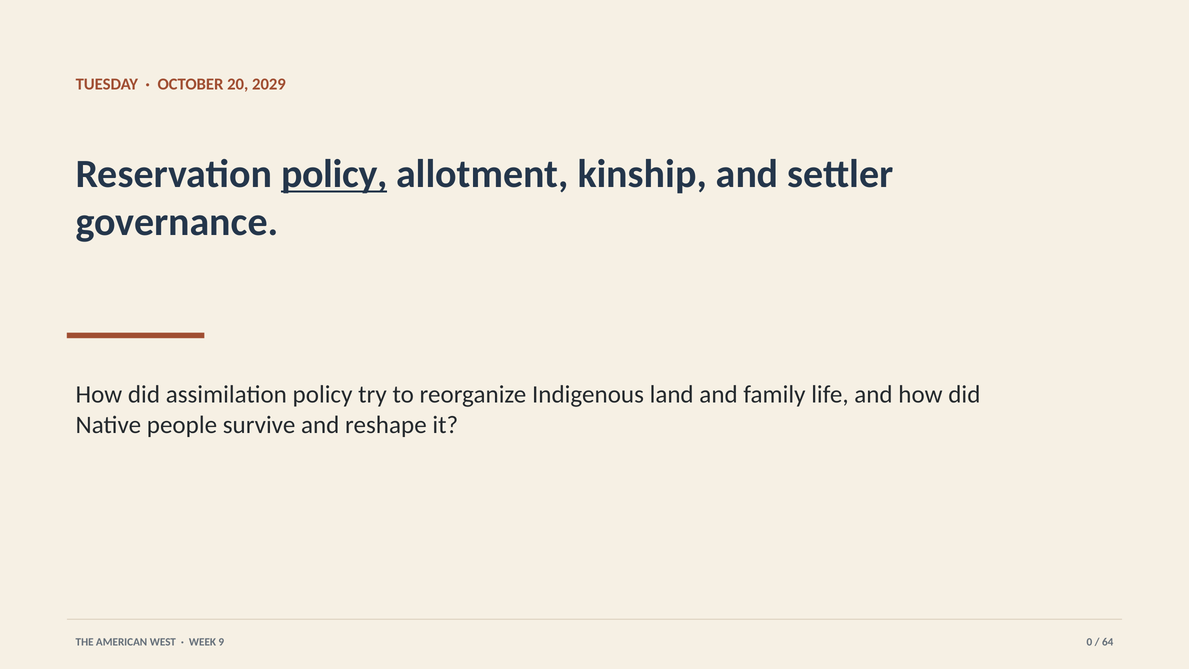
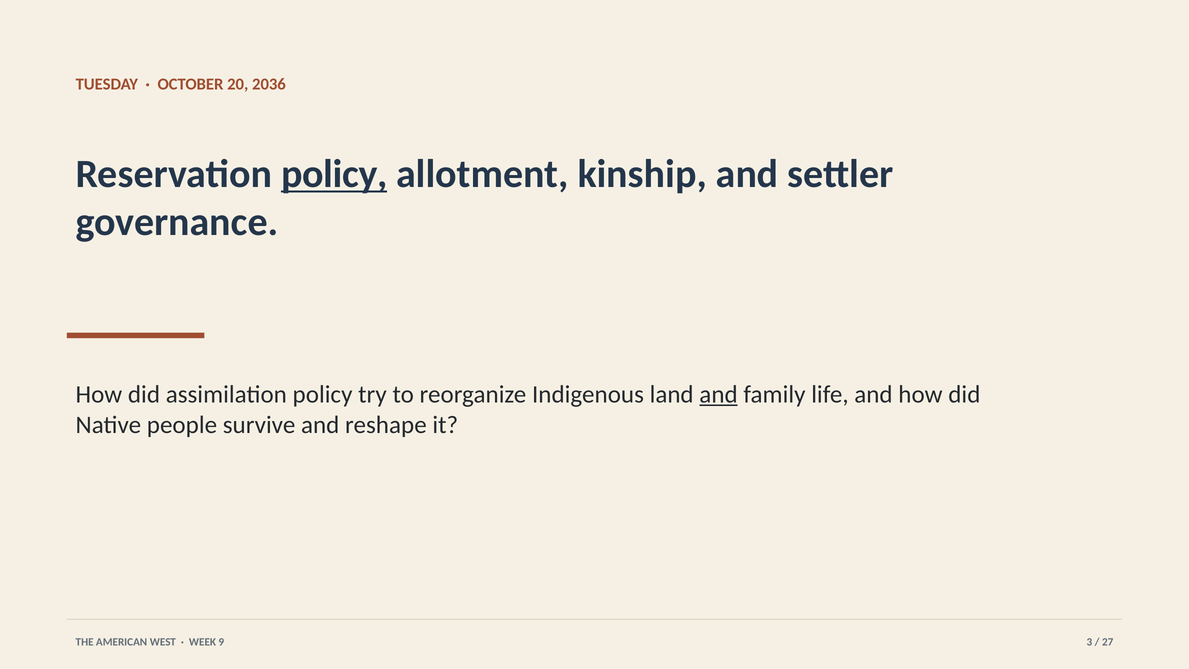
2029: 2029 -> 2036
and at (719, 395) underline: none -> present
0: 0 -> 3
64: 64 -> 27
